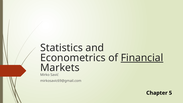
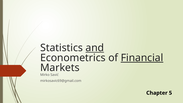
and underline: none -> present
